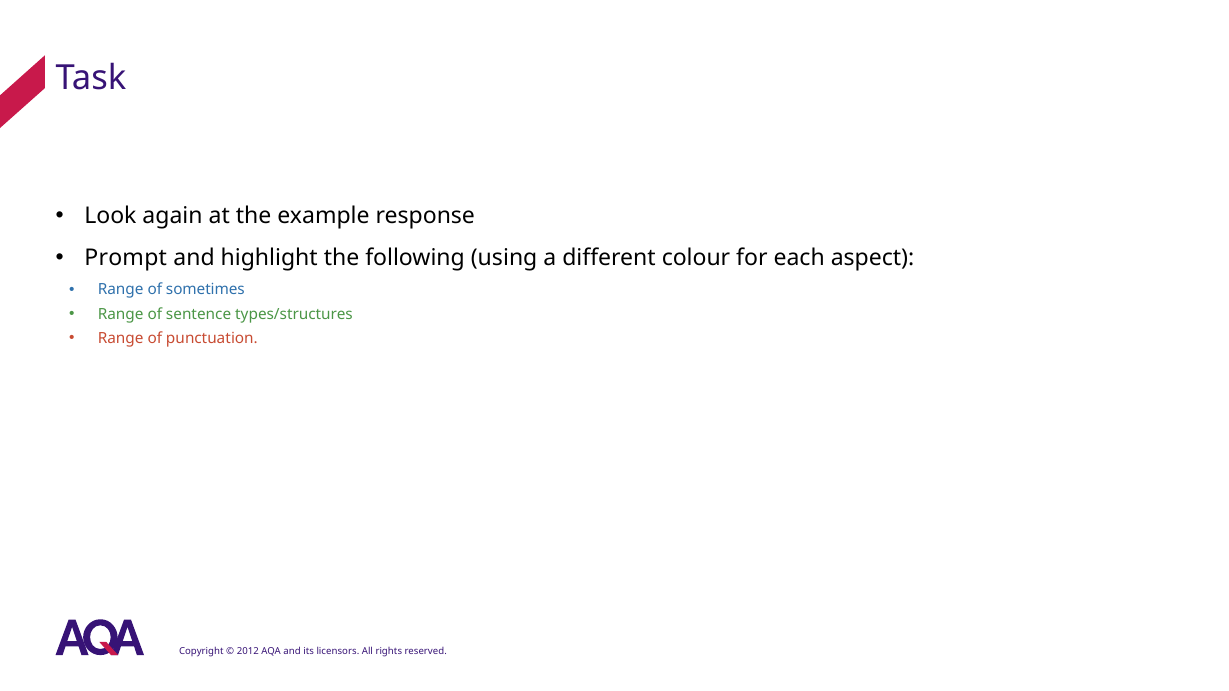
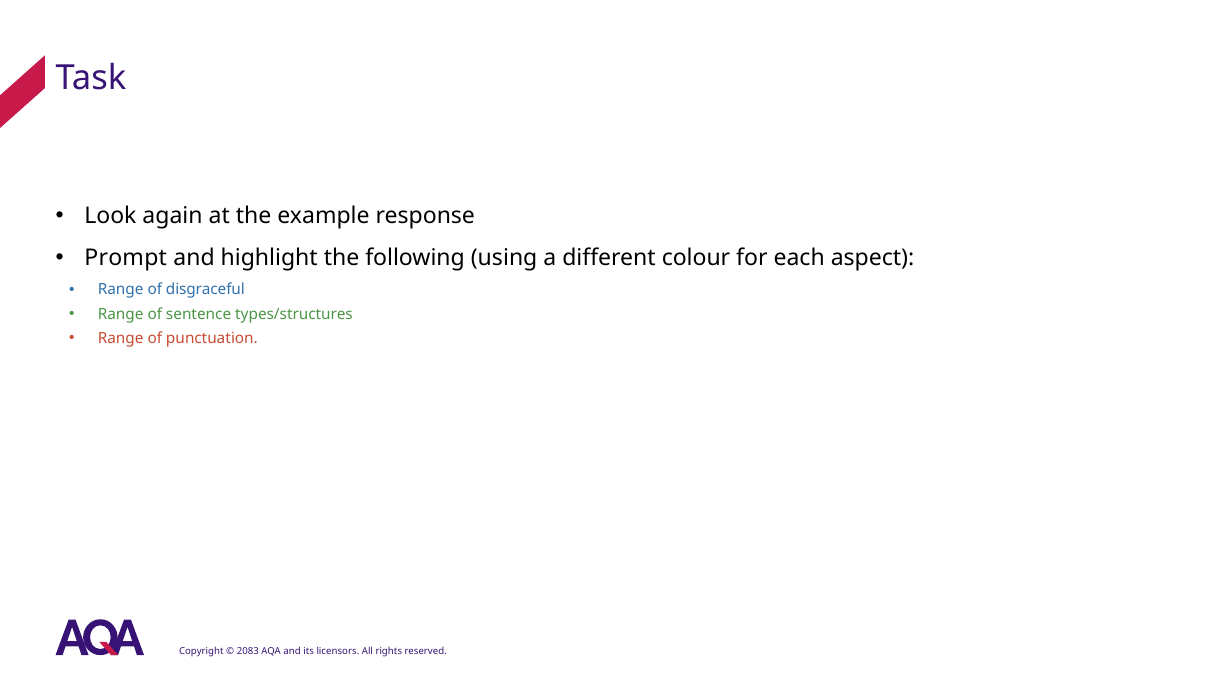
sometimes: sometimes -> disgraceful
2012: 2012 -> 2083
